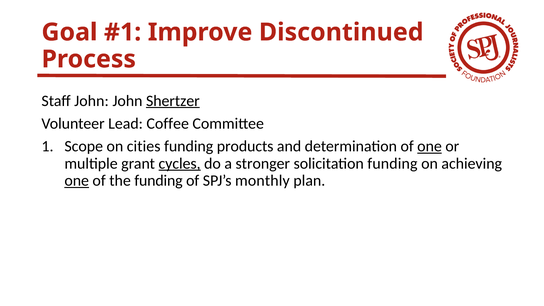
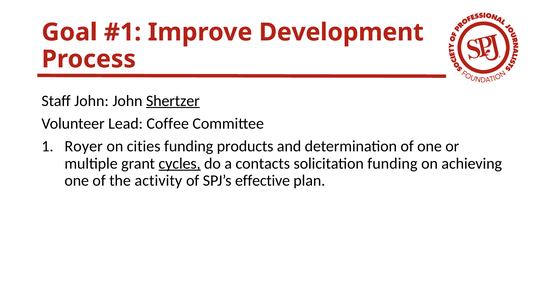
Discontinued: Discontinued -> Development
Scope: Scope -> Royer
one at (430, 146) underline: present -> none
stronger: stronger -> contacts
one at (77, 181) underline: present -> none
the funding: funding -> activity
monthly: monthly -> effective
